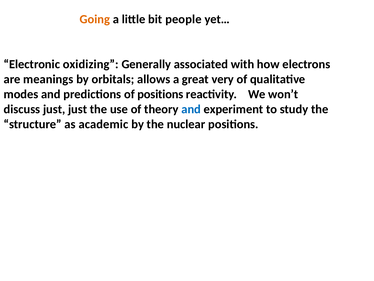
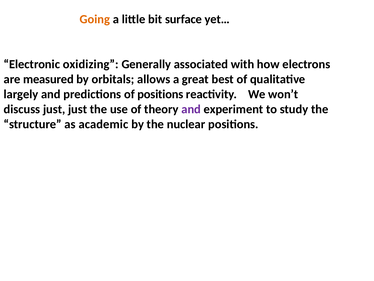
people: people -> surface
meanings: meanings -> measured
very: very -> best
modes: modes -> largely
and at (191, 109) colour: blue -> purple
